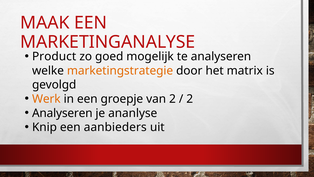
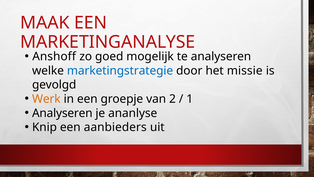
Product: Product -> Anshoff
marketingstrategie colour: orange -> blue
matrix: matrix -> missie
2 at (190, 99): 2 -> 1
